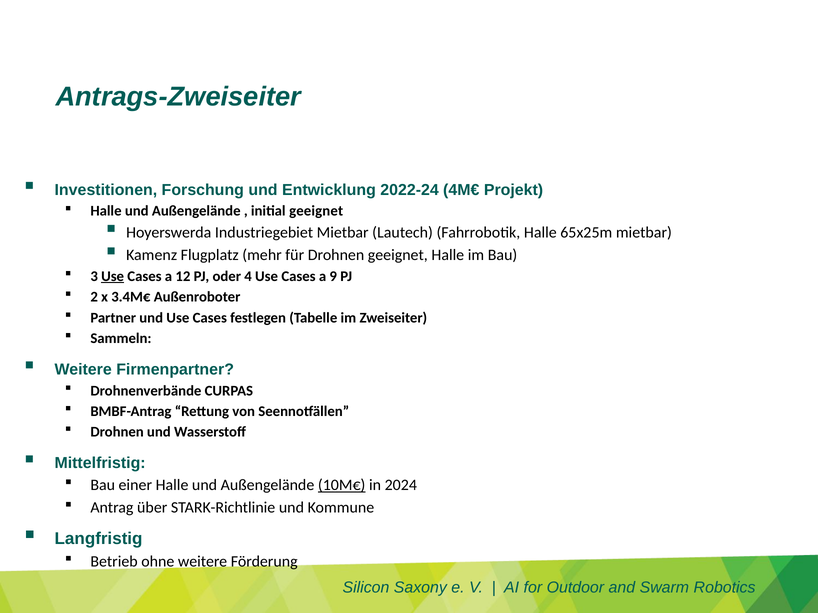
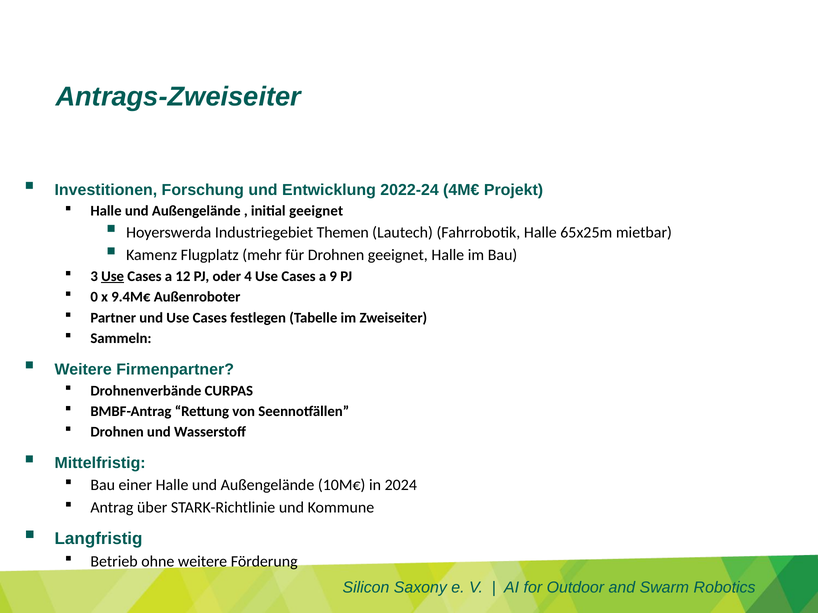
Industriegebiet Mietbar: Mietbar -> Themen
2: 2 -> 0
3.4M€: 3.4M€ -> 9.4M€
10M€ underline: present -> none
